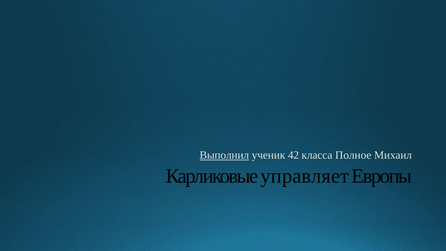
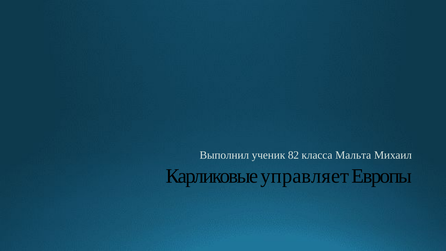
Выполнил underline: present -> none
42: 42 -> 82
Полное: Полное -> Мальта
